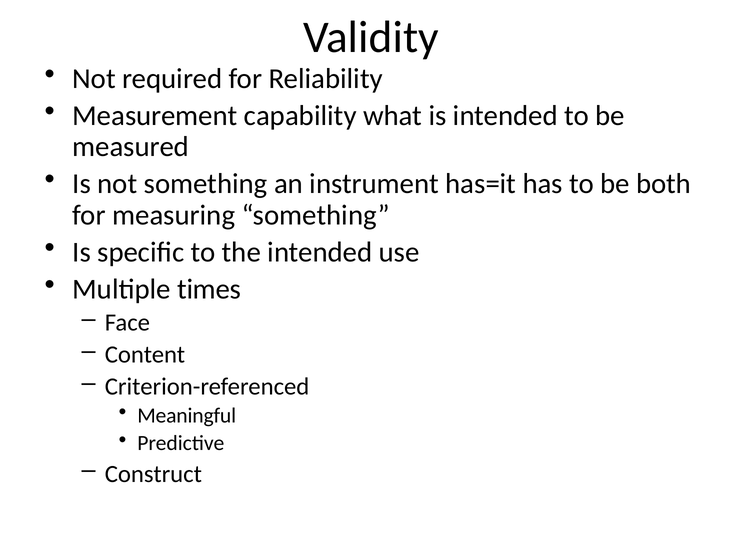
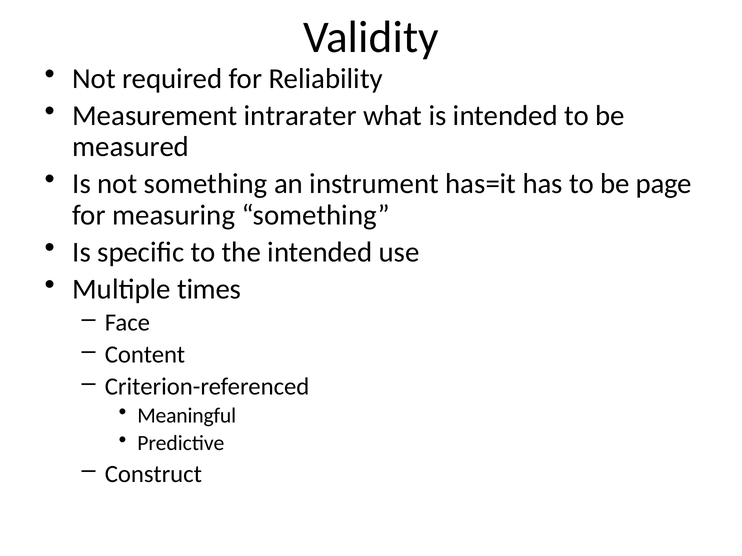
capability: capability -> intrarater
both: both -> page
